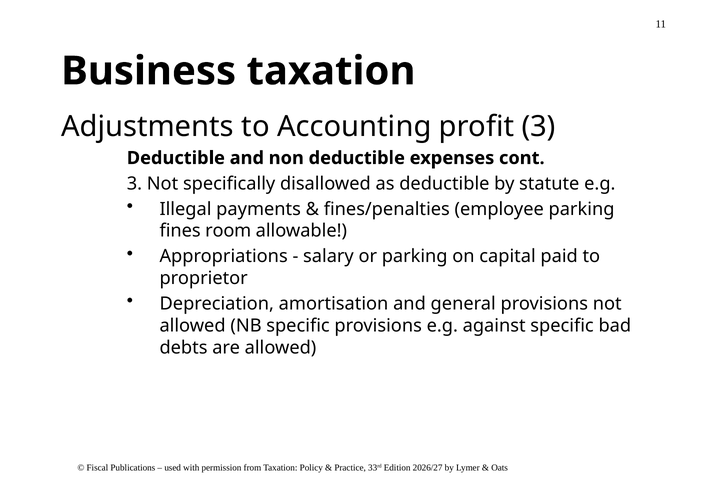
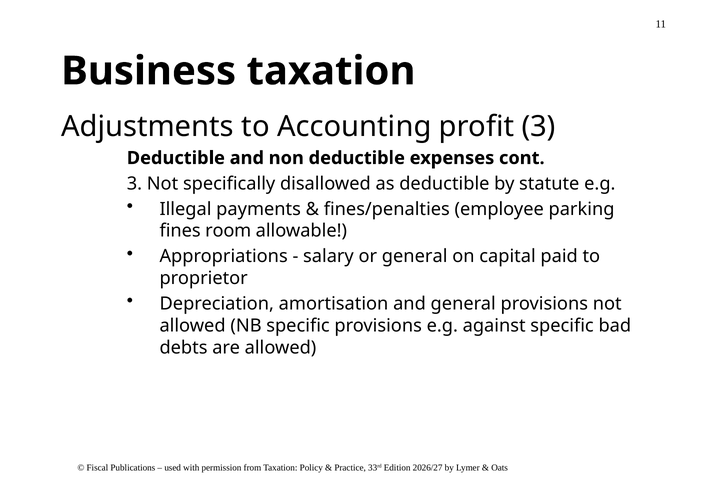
or parking: parking -> general
